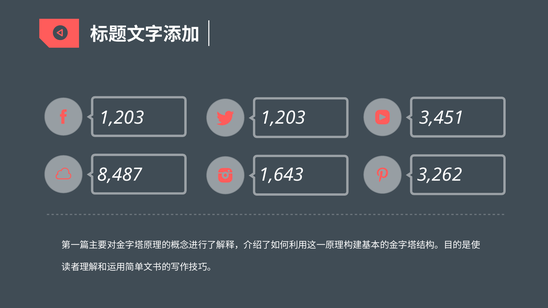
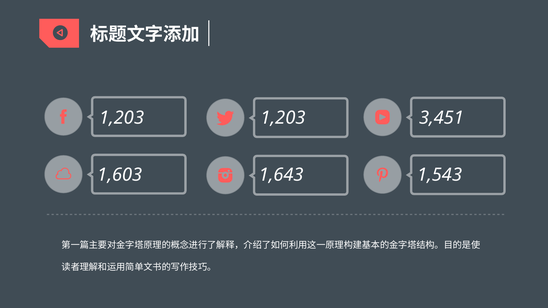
8,487: 8,487 -> 1,603
3,262: 3,262 -> 1,543
